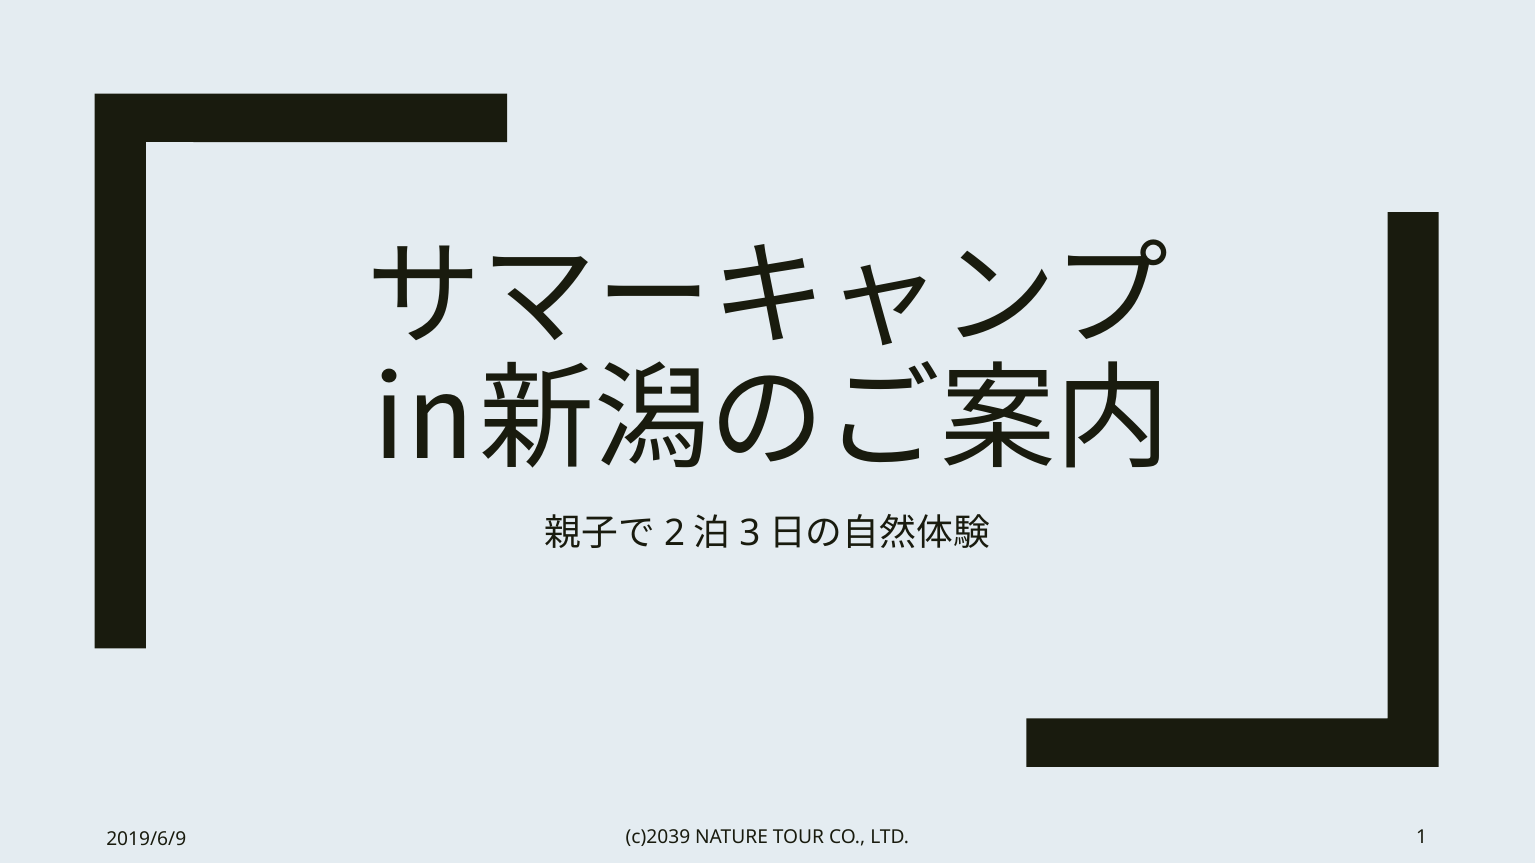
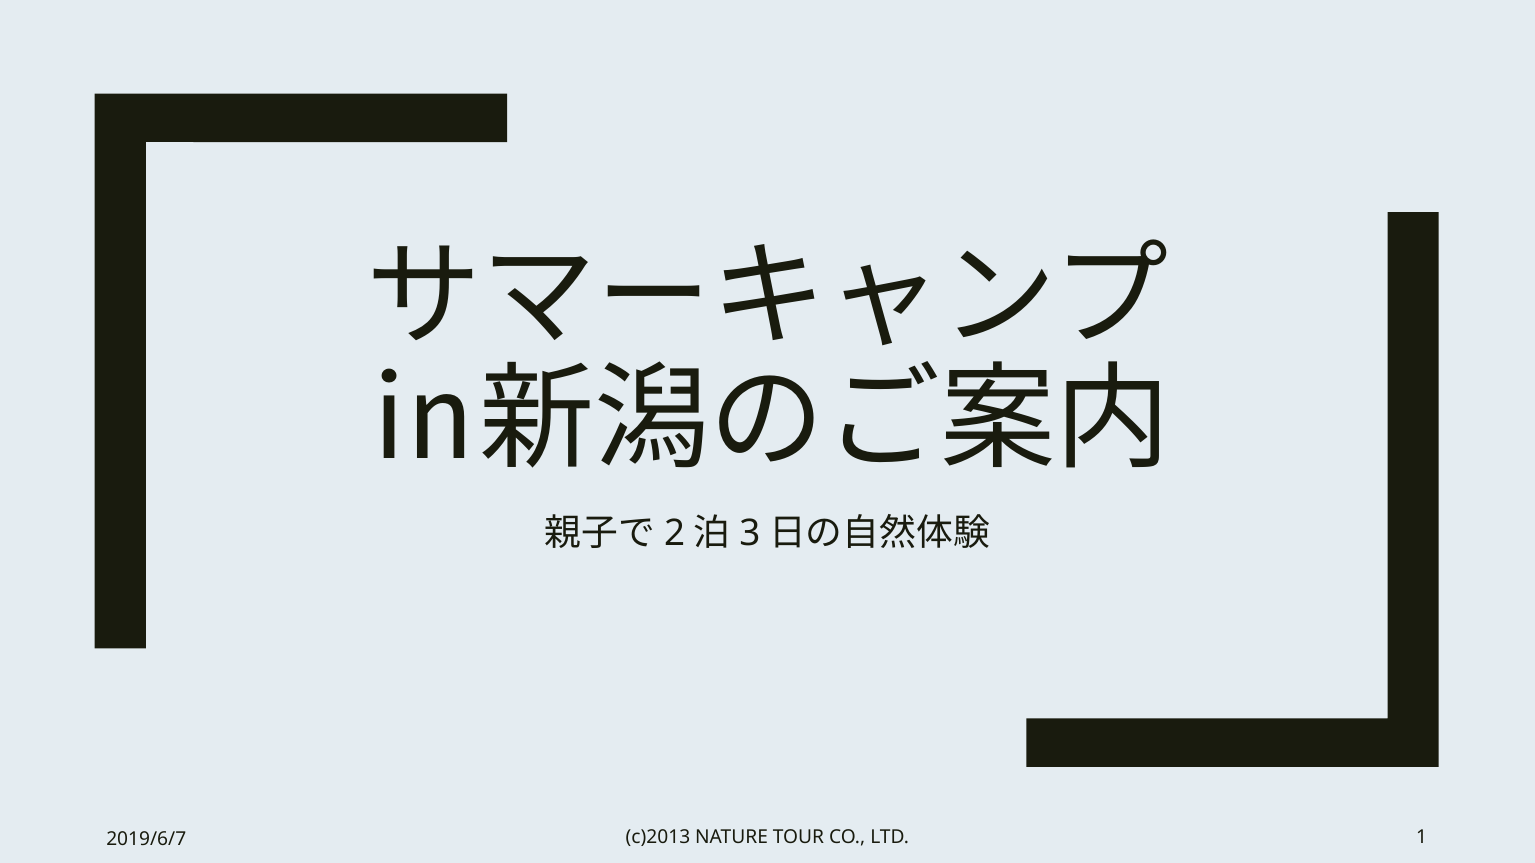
c)2039: c)2039 -> c)2013
2019/6/9: 2019/6/9 -> 2019/6/7
